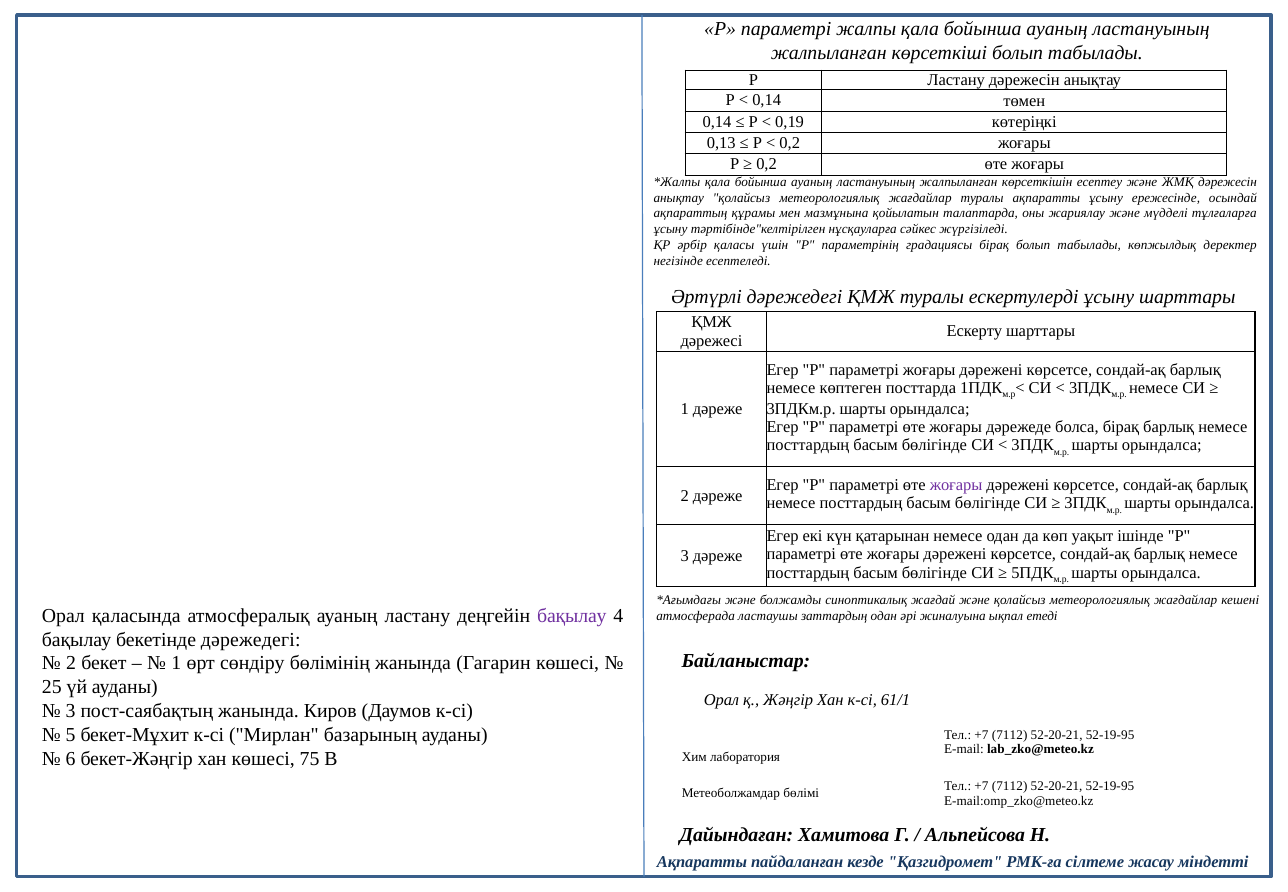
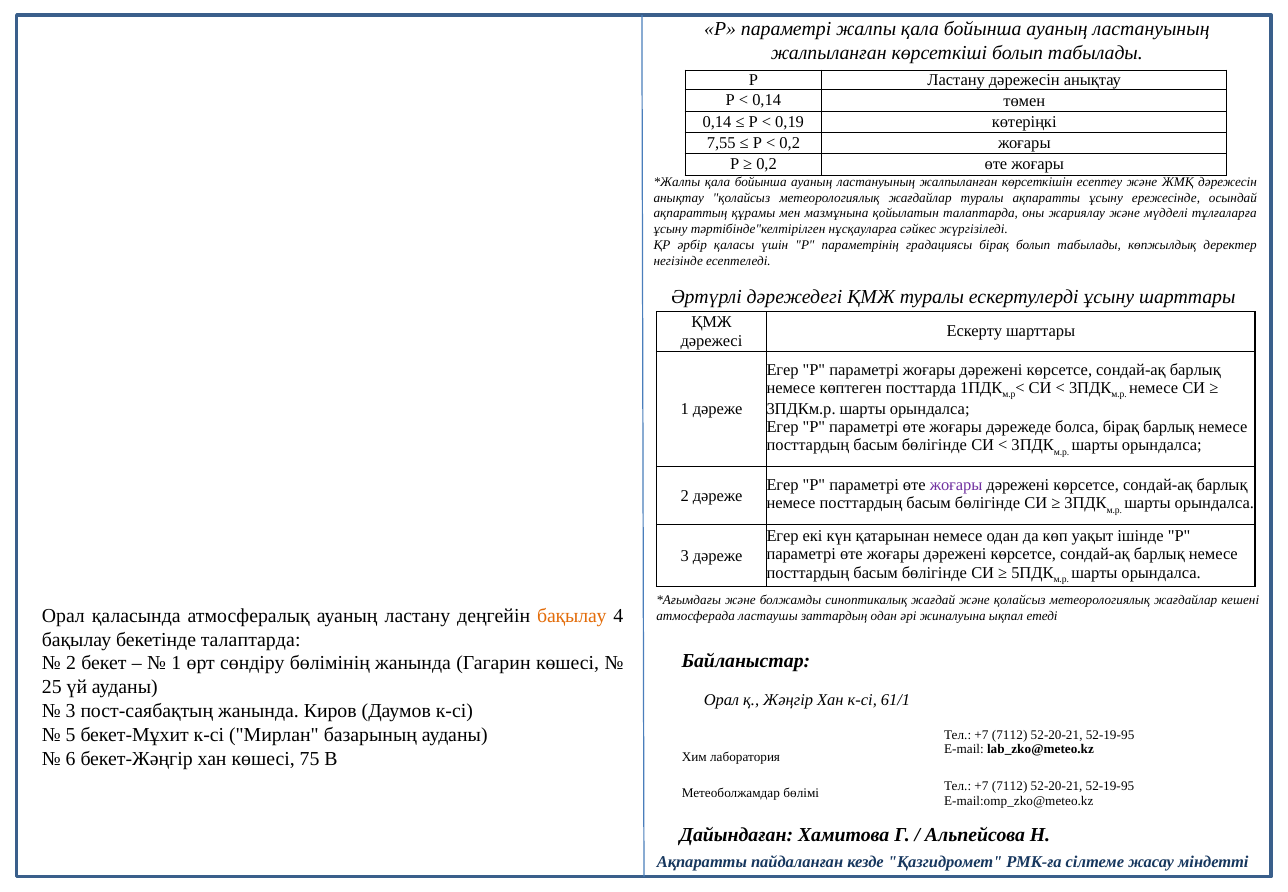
0,13: 0,13 -> 7,55
бақылау at (572, 616) colour: purple -> orange
бекетінде дәрежедегі: дәрежедегі -> талаптарда
